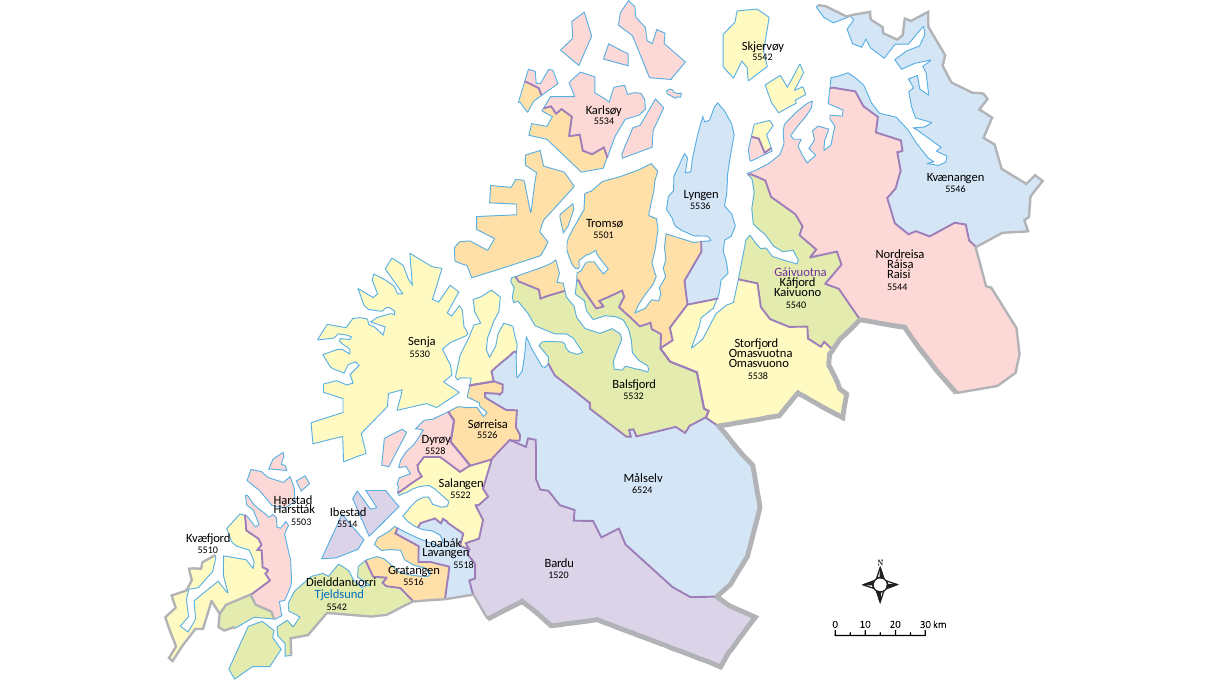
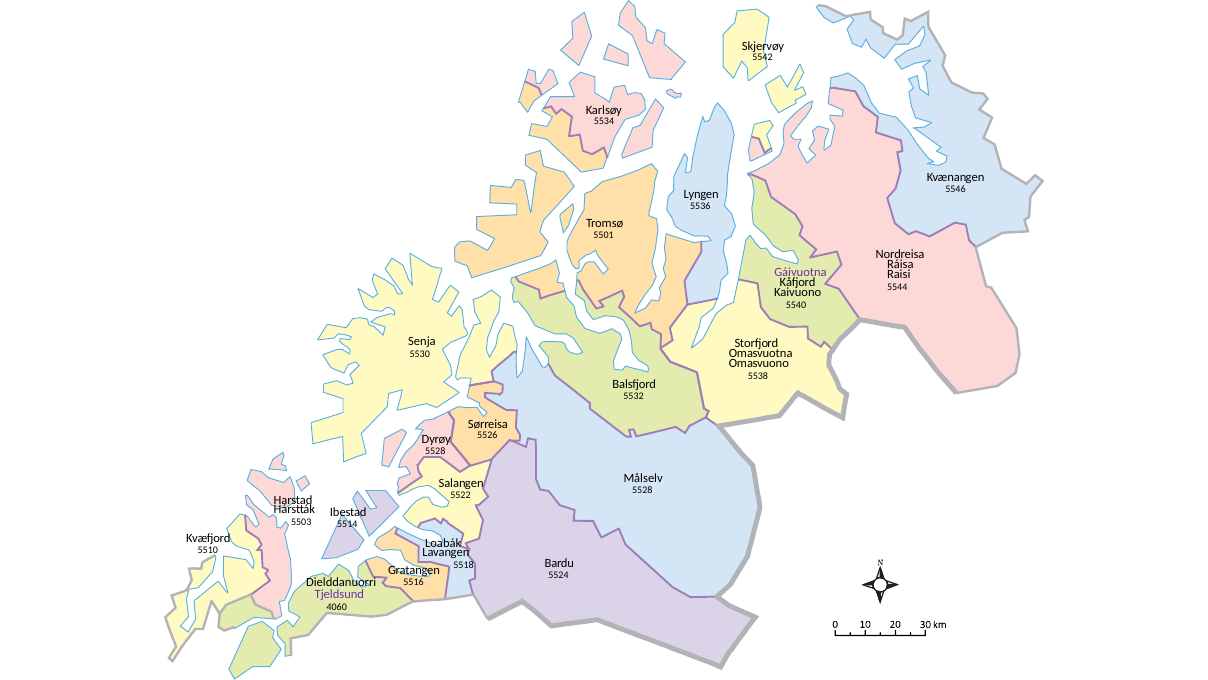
6524 at (642, 490): 6524 -> 5528
1520: 1520 -> 5524
Tjeldsund colour: blue -> purple
5542 at (337, 607): 5542 -> 4060
